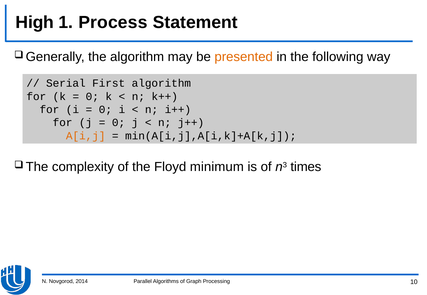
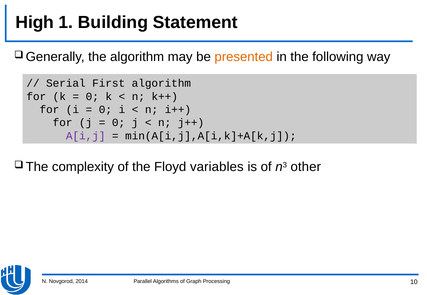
Process: Process -> Building
A[i,j colour: orange -> purple
minimum: minimum -> variables
times: times -> other
